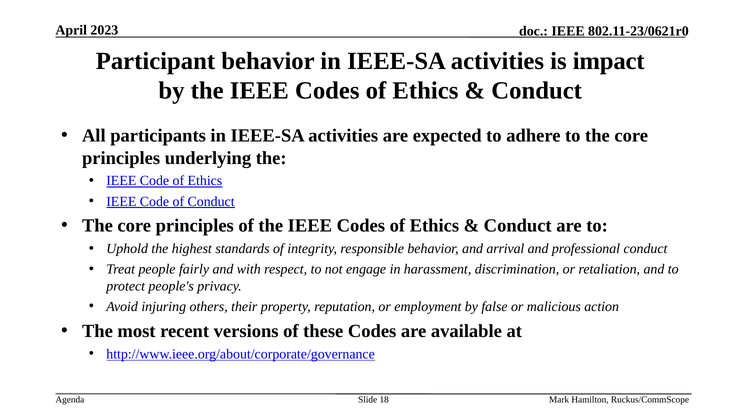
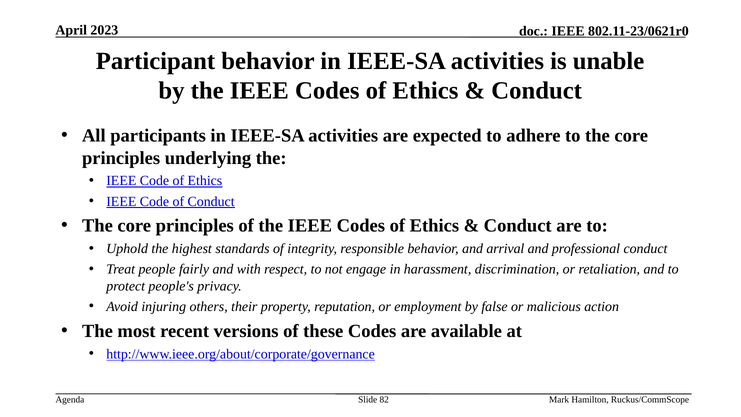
impact: impact -> unable
18: 18 -> 82
